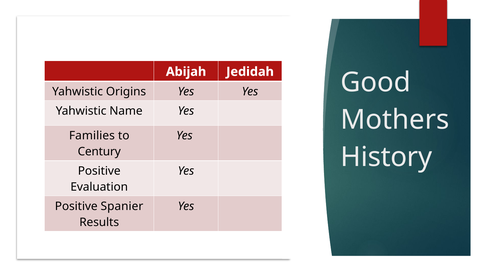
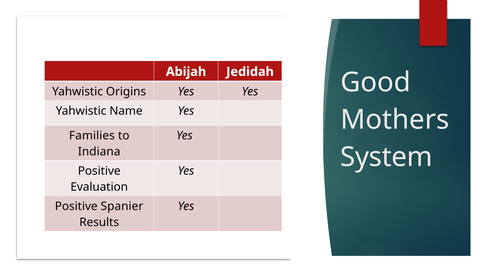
Century: Century -> Indiana
History: History -> System
